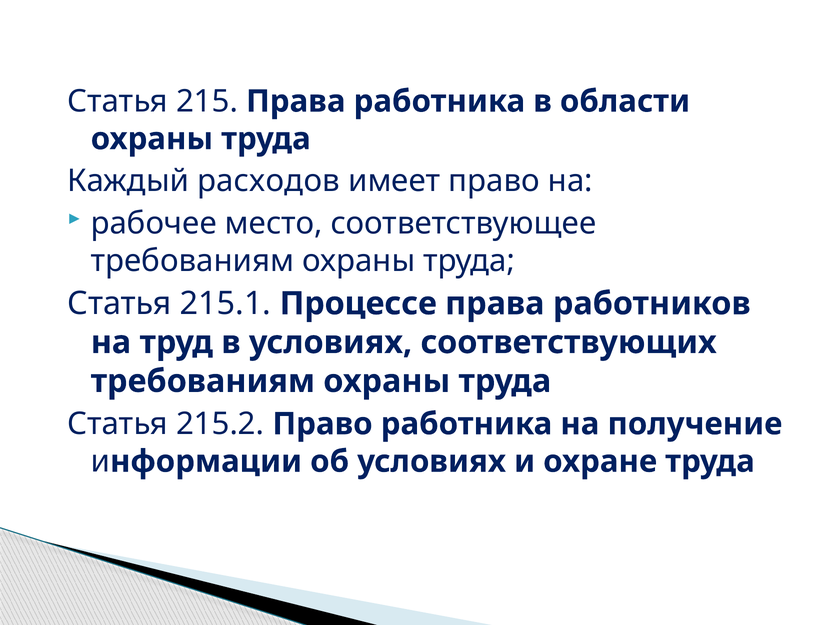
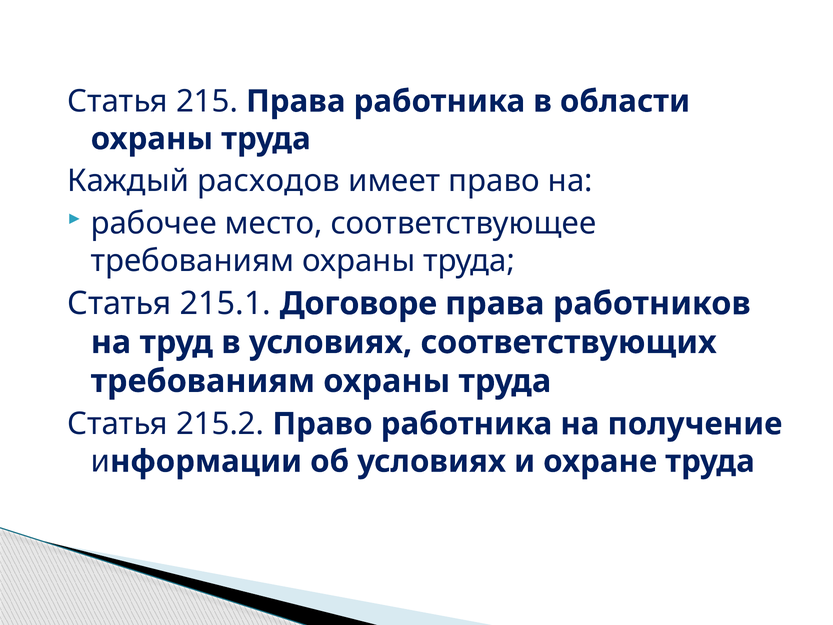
Процессе: Процессе -> Договоре
